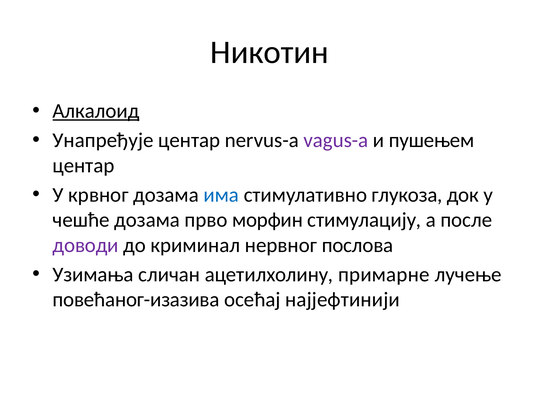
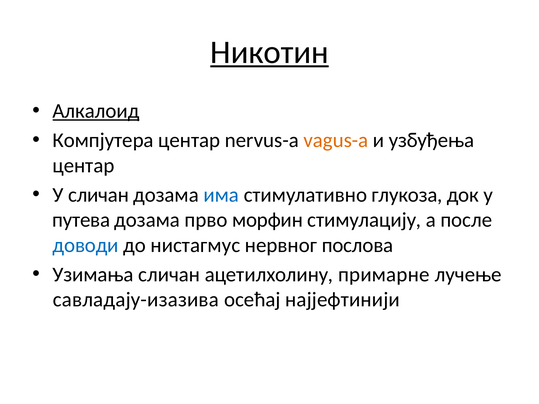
Никотин underline: none -> present
Унапређује: Унапређује -> Компјутера
vagus-a colour: purple -> orange
пушењем: пушењем -> узбуђења
У крвног: крвног -> сличан
чешће: чешће -> путева
доводи colour: purple -> blue
криминал: криминал -> нистагмус
повећаног-изазива: повећаног-изазива -> савладају-изазива
